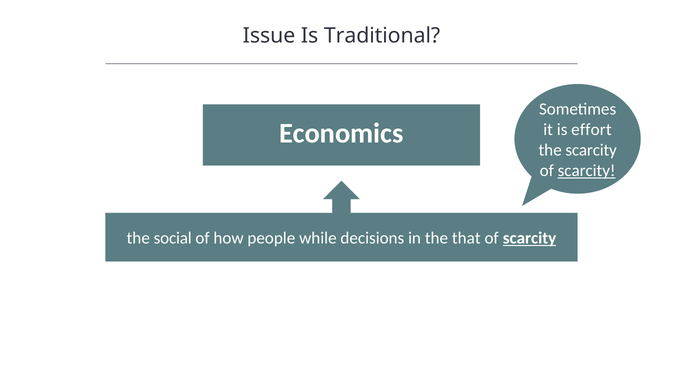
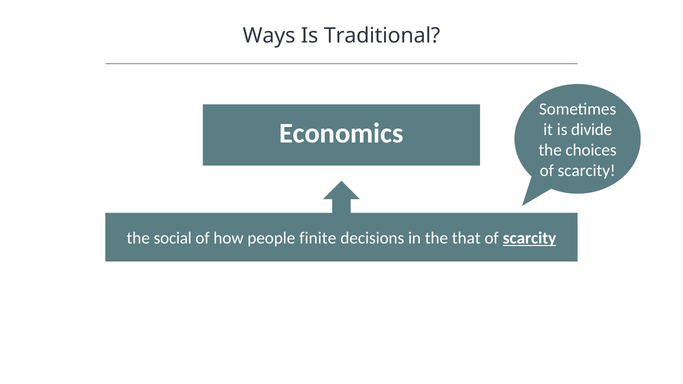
Issue: Issue -> Ways
effort: effort -> divide
the scarcity: scarcity -> choices
scarcity at (587, 171) underline: present -> none
while: while -> finite
